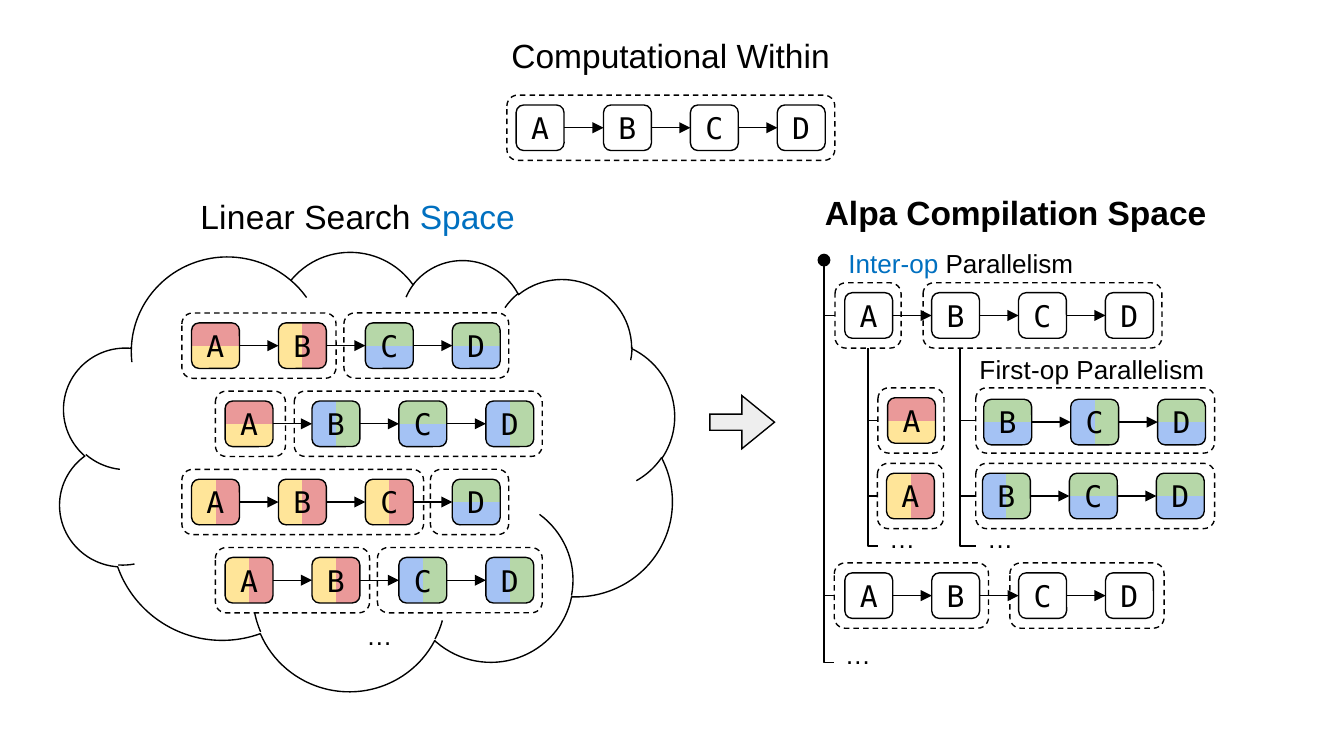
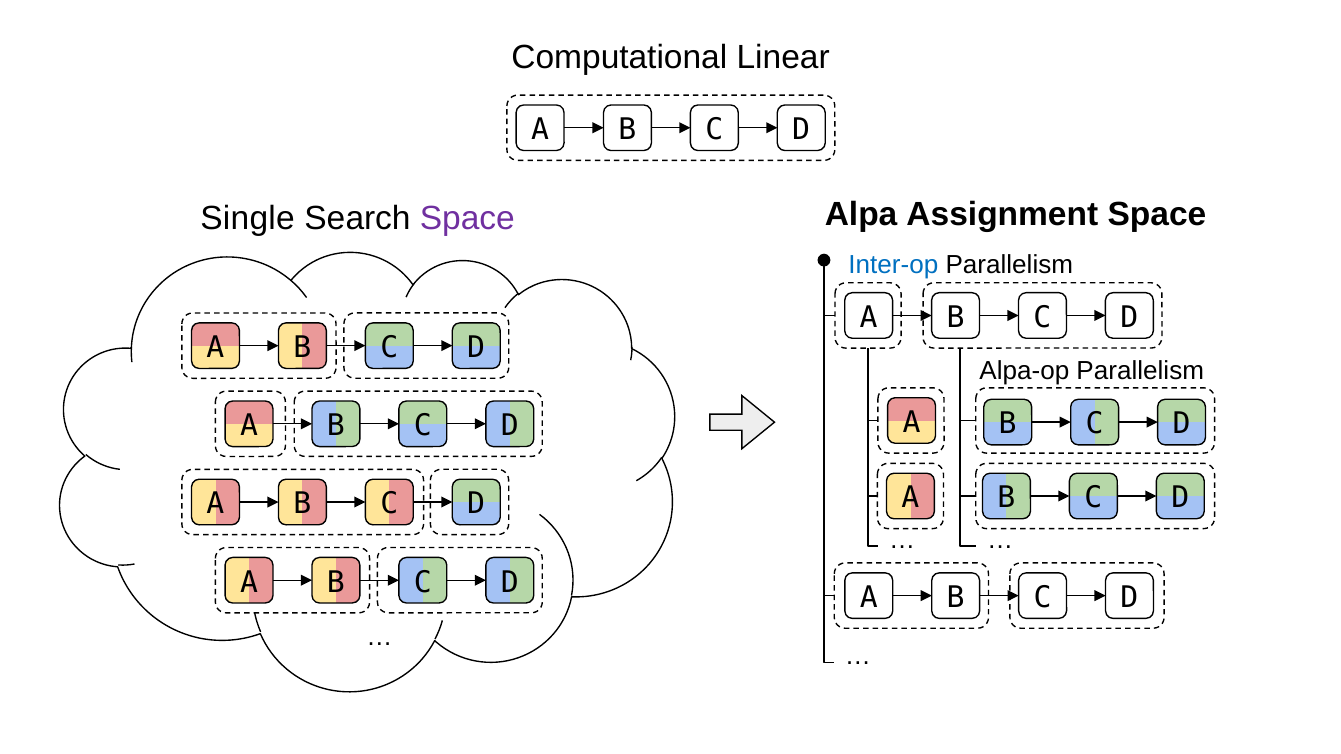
Within: Within -> Linear
Linear: Linear -> Single
Space at (467, 218) colour: blue -> purple
Compilation: Compilation -> Assignment
First-op: First-op -> Alpa-op
